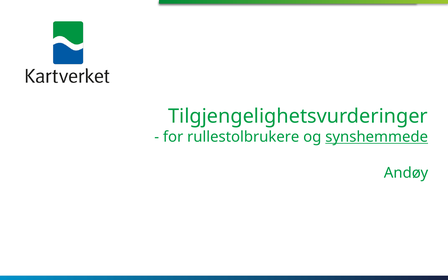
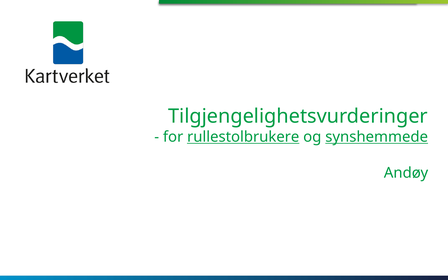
rullestolbrukere underline: none -> present
